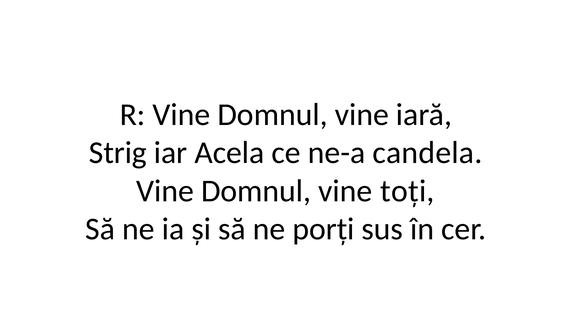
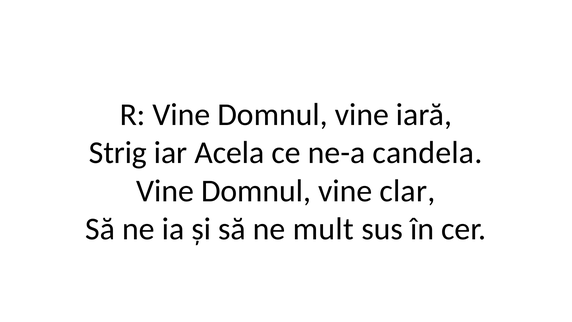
toți: toți -> clar
porți: porți -> mult
